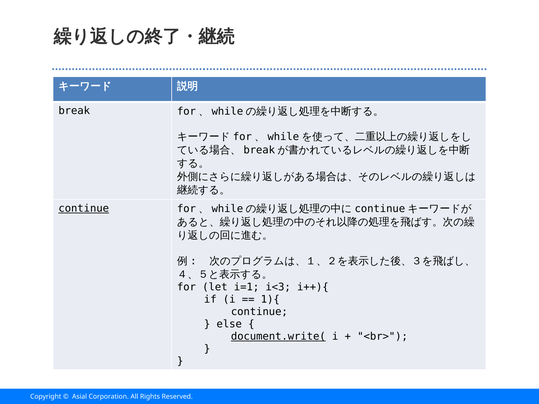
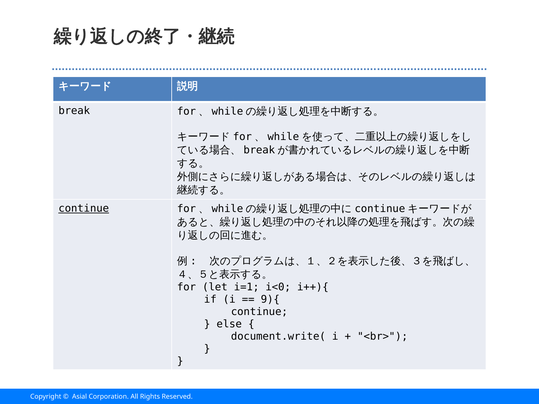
i<3: i<3 -> i<0
1){: 1){ -> 9){
document.write( underline: present -> none
